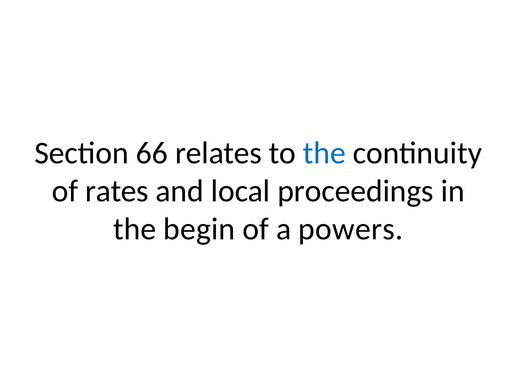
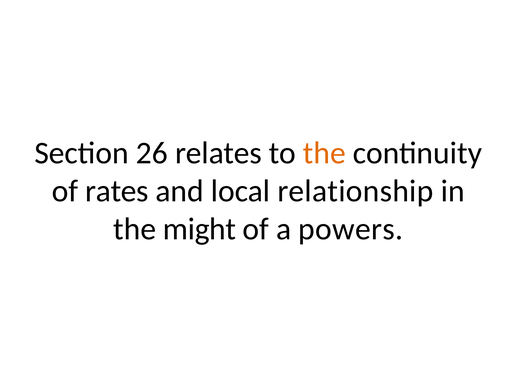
66: 66 -> 26
the at (324, 153) colour: blue -> orange
proceedings: proceedings -> relationship
begin: begin -> might
